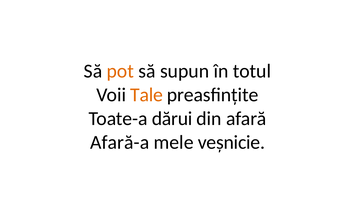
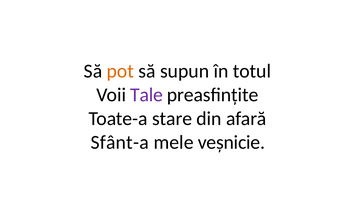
Tale colour: orange -> purple
dărui: dărui -> stare
Afară-a: Afară-a -> Sfânt-a
